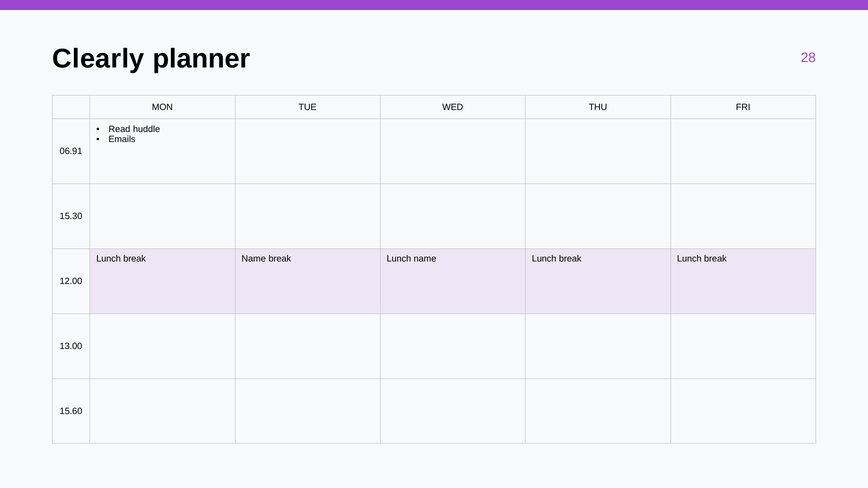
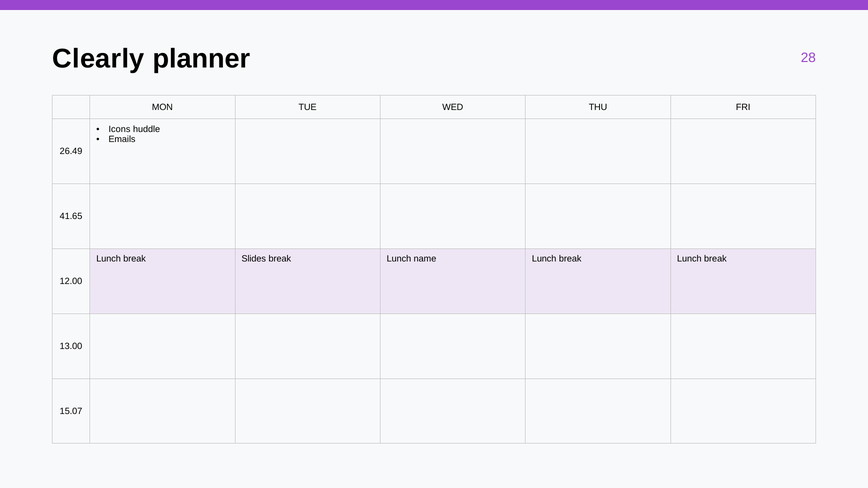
Read: Read -> Icons
06.91: 06.91 -> 26.49
15.30: 15.30 -> 41.65
break Name: Name -> Slides
15.60: 15.60 -> 15.07
